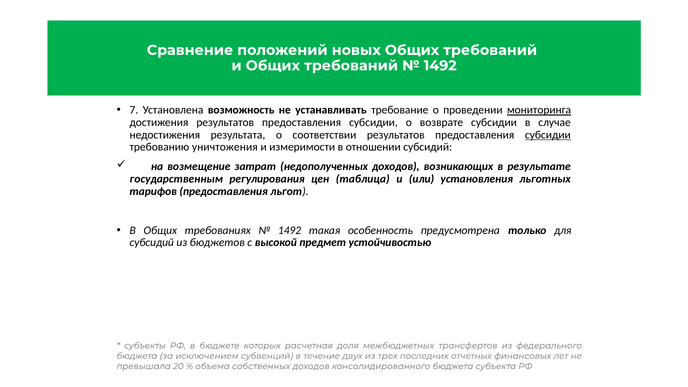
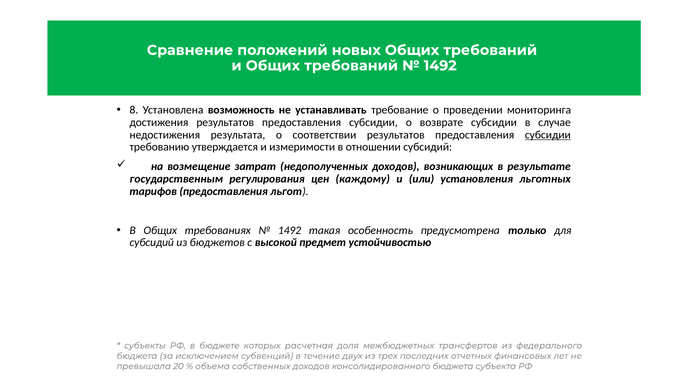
7: 7 -> 8
мониторинга underline: present -> none
уничтожения: уничтожения -> утверждается
таблица: таблица -> каждому
